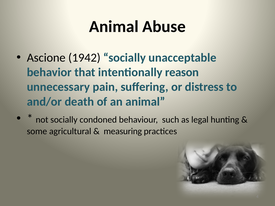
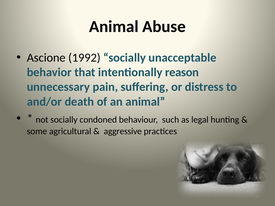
1942: 1942 -> 1992
measuring: measuring -> aggressive
